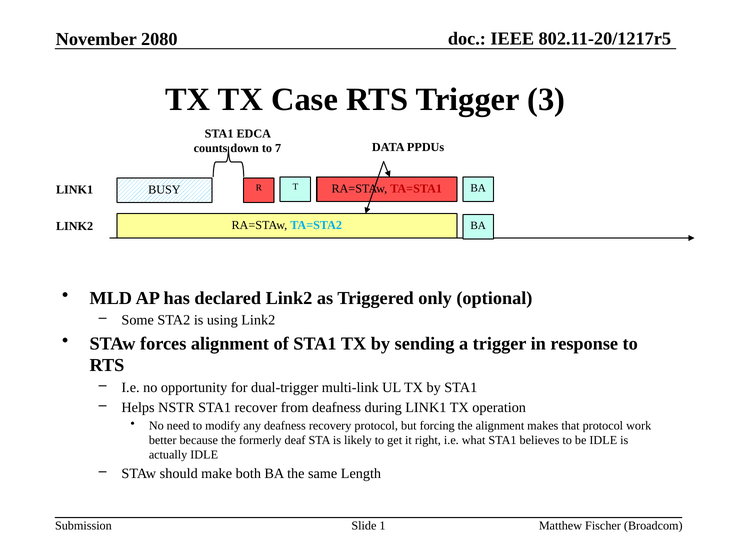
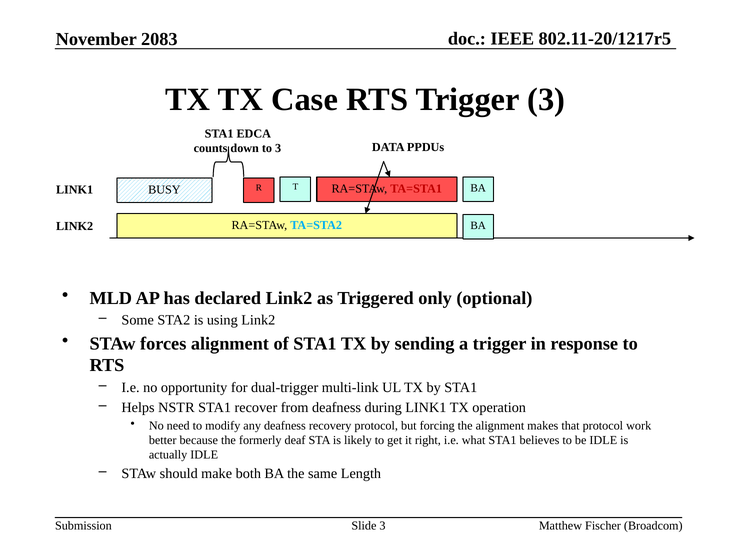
2080: 2080 -> 2083
to 7: 7 -> 3
Slide 1: 1 -> 3
